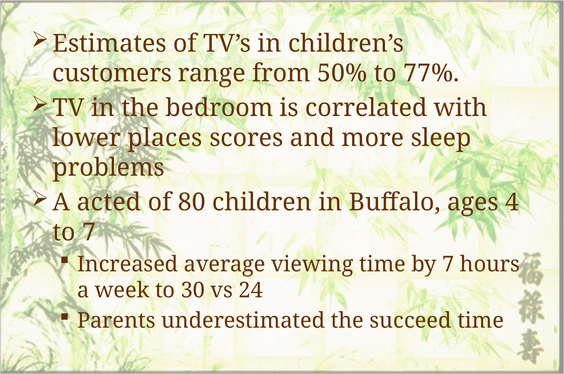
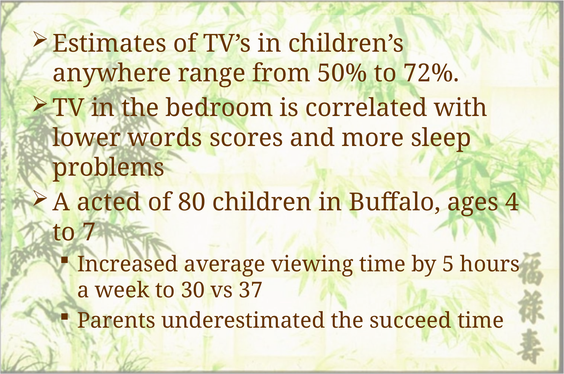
customers: customers -> anywhere
77%: 77% -> 72%
places: places -> words
by 7: 7 -> 5
24: 24 -> 37
